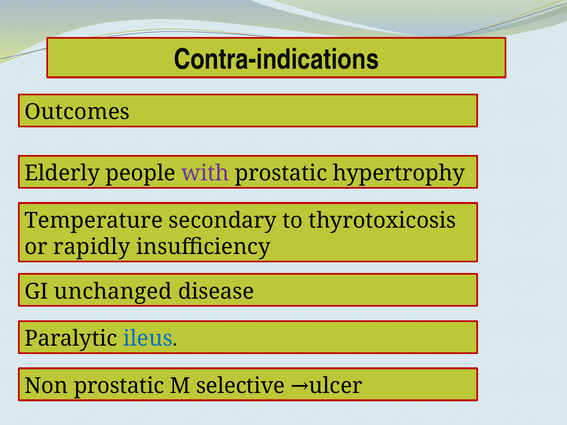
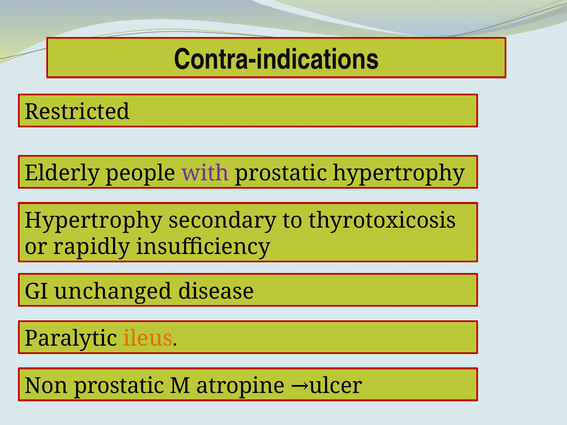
Outcomes: Outcomes -> Restricted
Temperature at (94, 221): Temperature -> Hypertrophy
ileus colour: blue -> orange
selective: selective -> atropine
